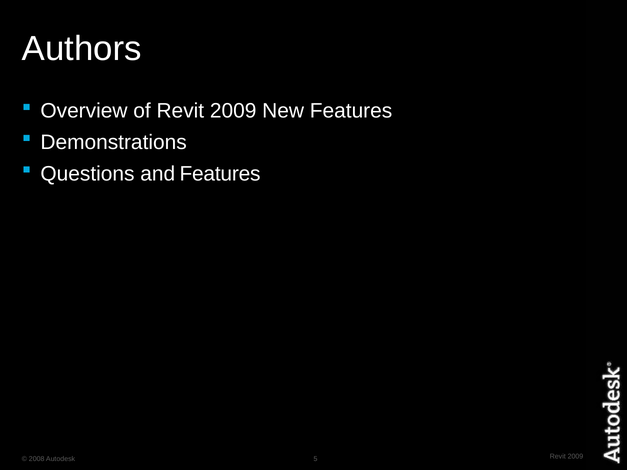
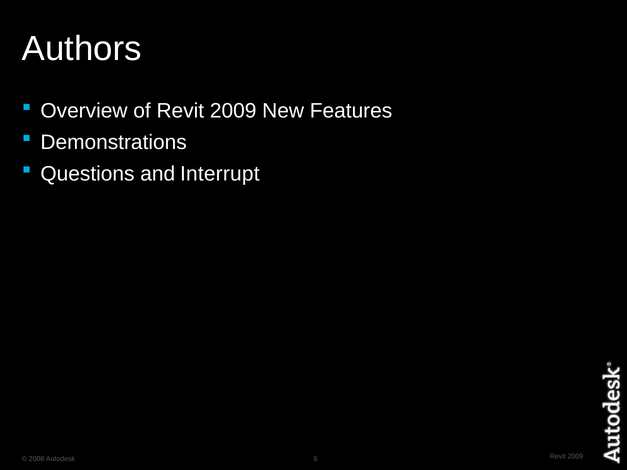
and Features: Features -> Interrupt
